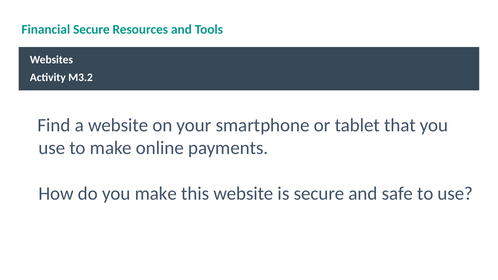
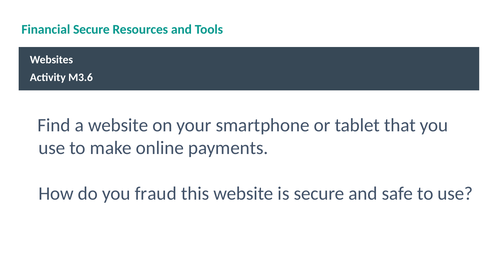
M3.2: M3.2 -> M3.6
you make: make -> fraud
